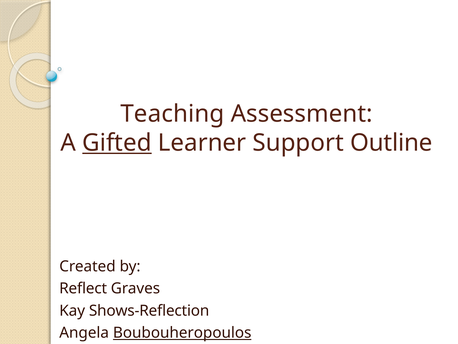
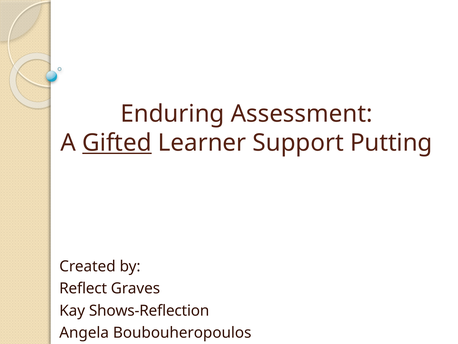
Teaching: Teaching -> Enduring
Outline: Outline -> Putting
Boubouheropoulos underline: present -> none
